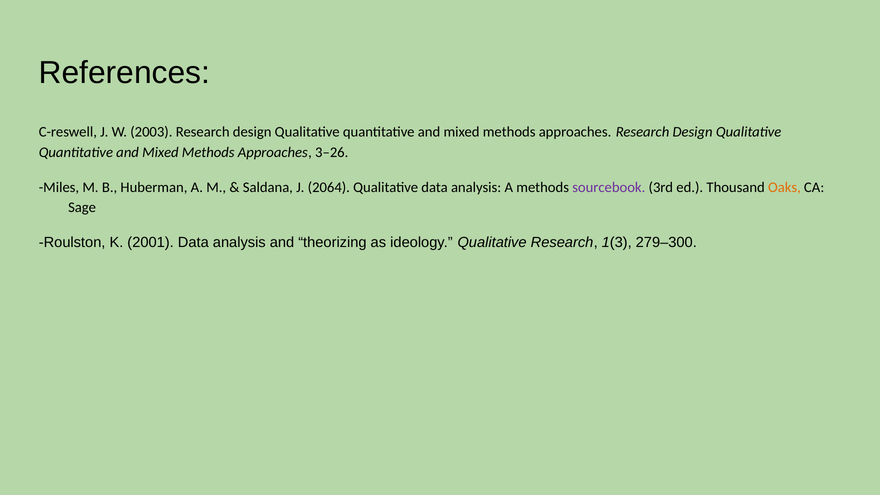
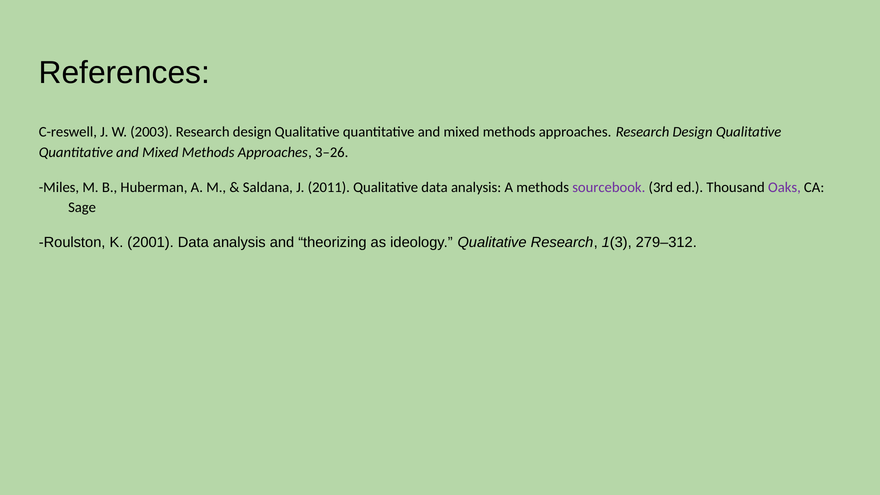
2064: 2064 -> 2011
Oaks colour: orange -> purple
279–300: 279–300 -> 279–312
